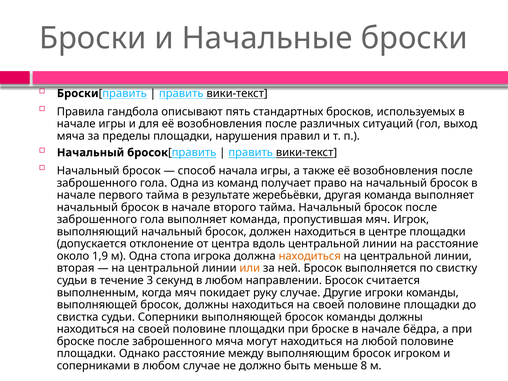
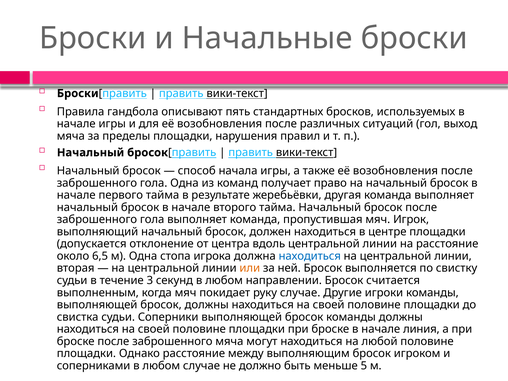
1,9: 1,9 -> 6,5
находиться at (310, 256) colour: orange -> blue
бёдра: бёдра -> линия
8: 8 -> 5
